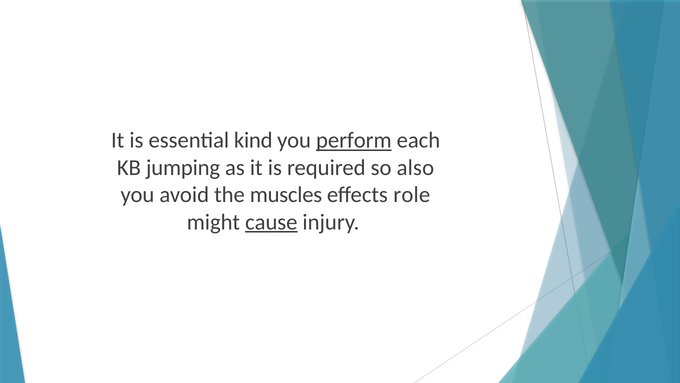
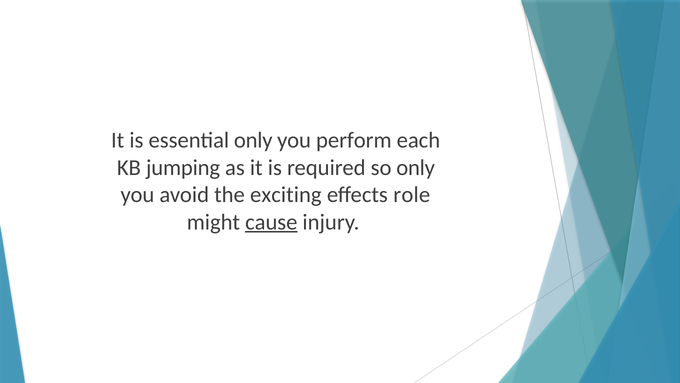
essential kind: kind -> only
perform underline: present -> none
so also: also -> only
muscles: muscles -> exciting
